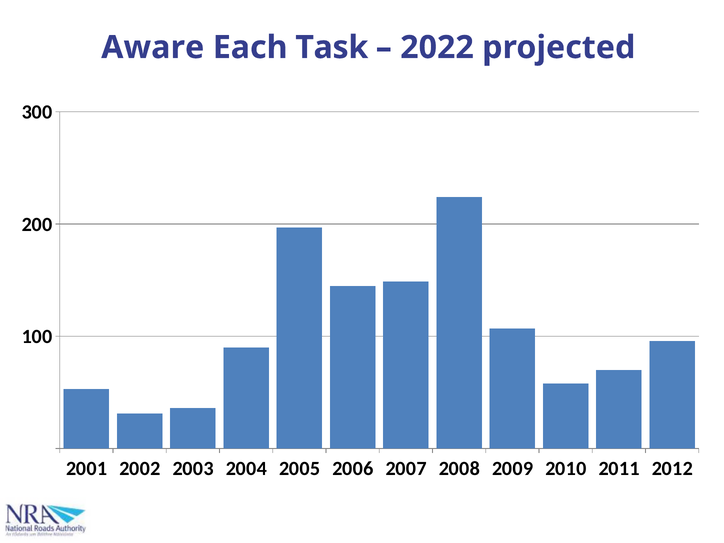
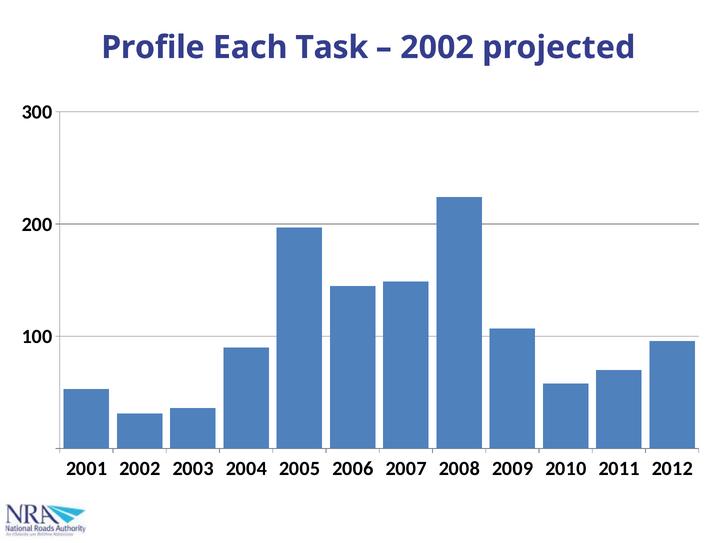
Aware: Aware -> Profile
2022 at (437, 47): 2022 -> 2002
